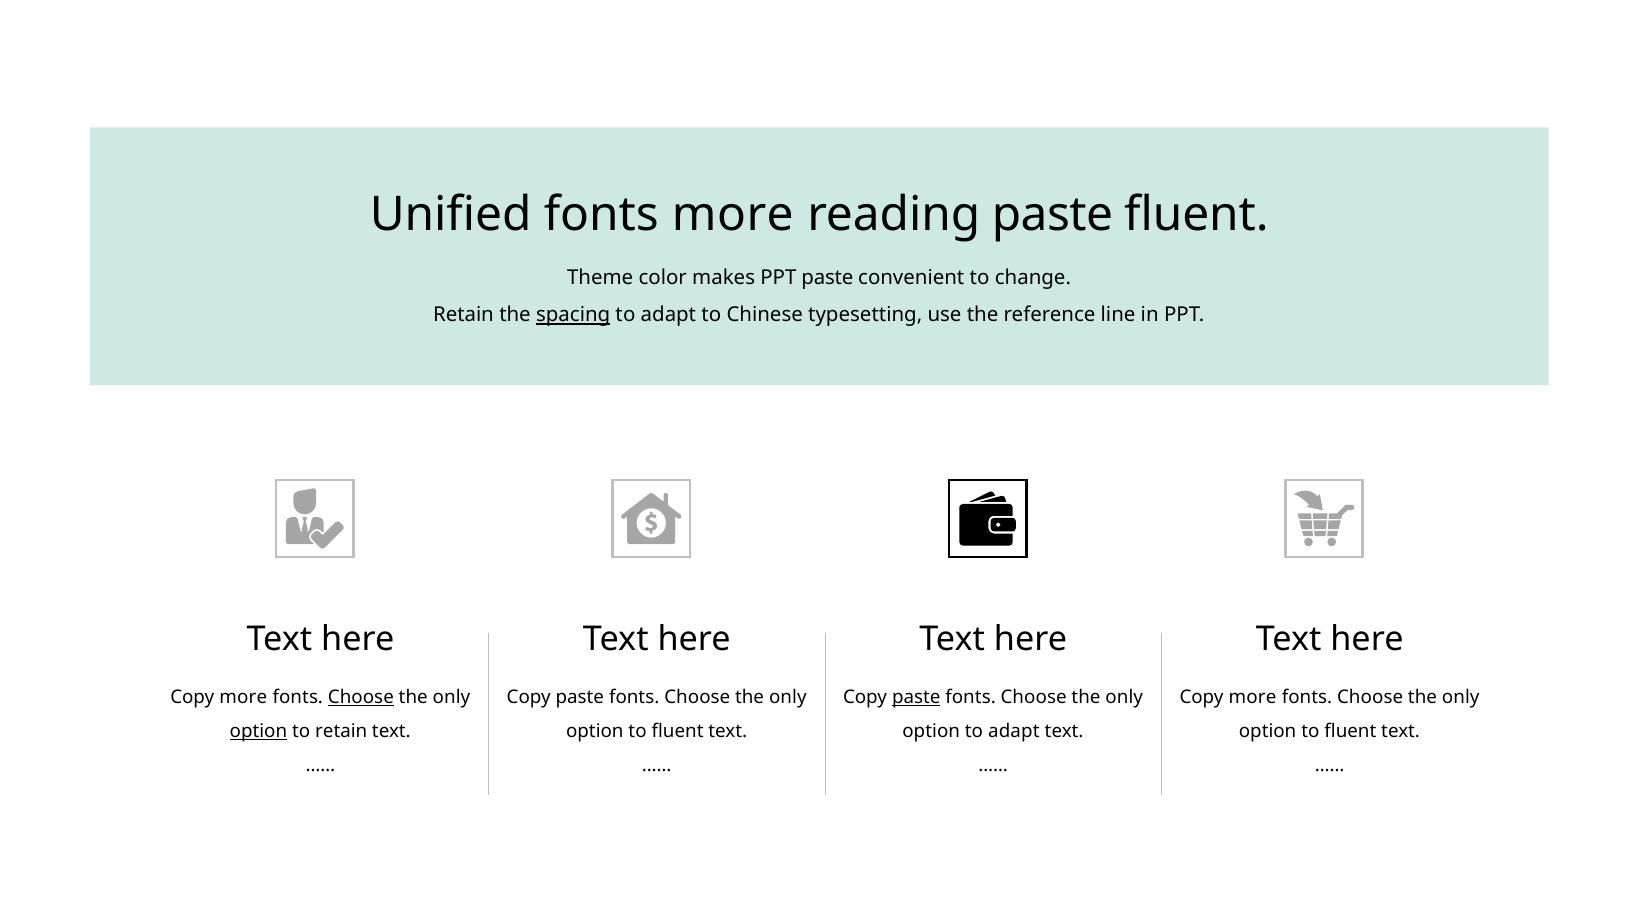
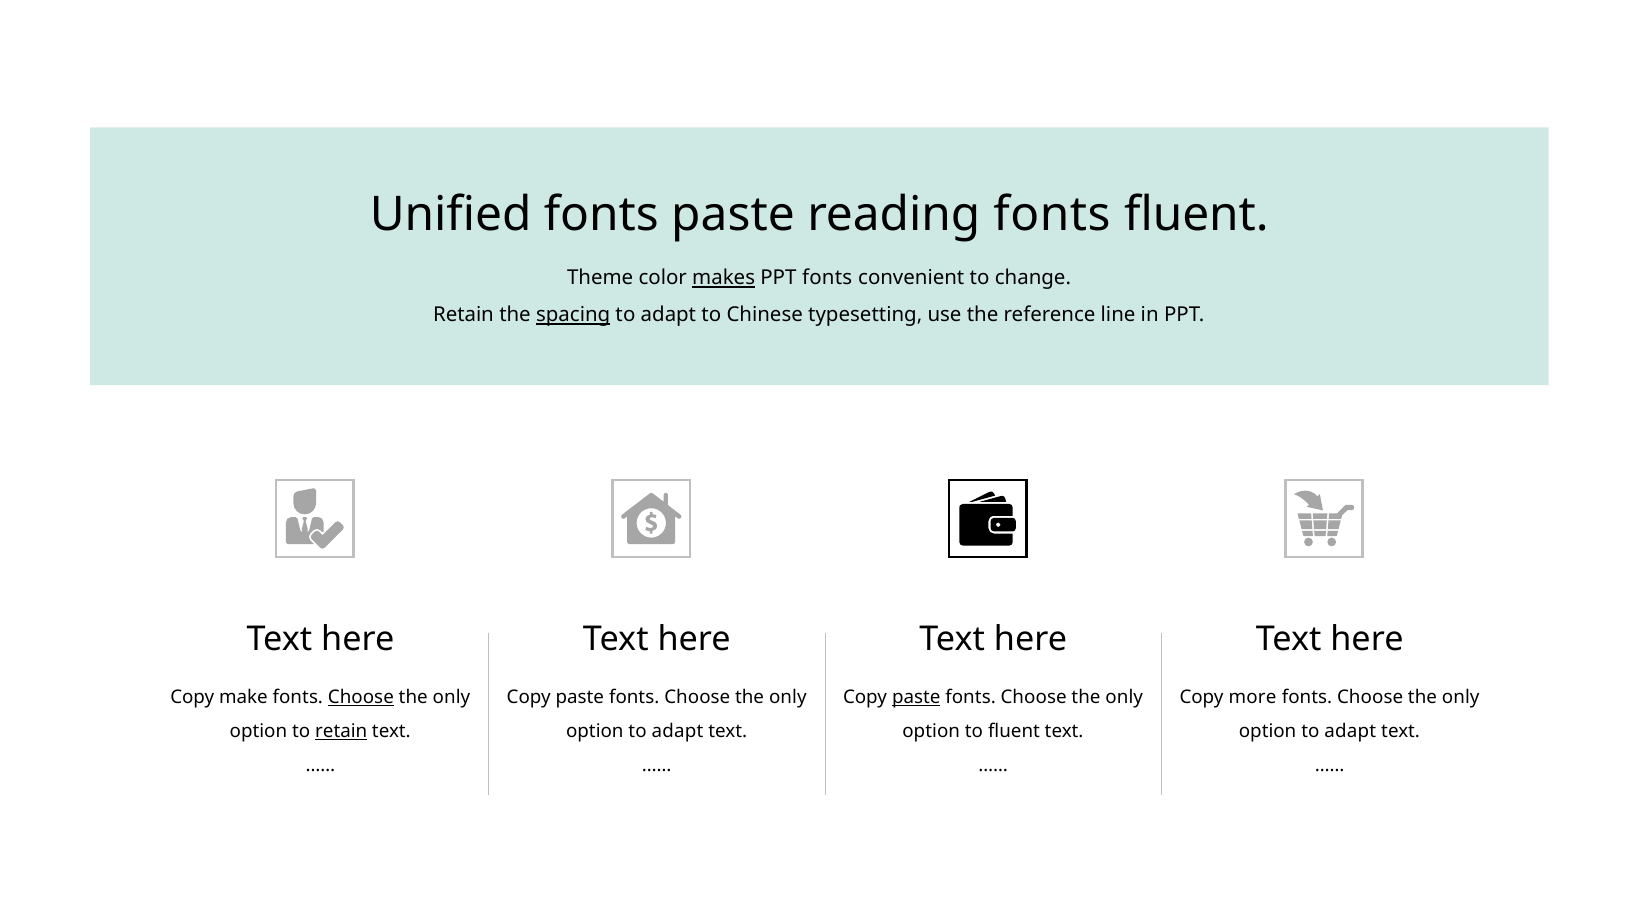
fonts more: more -> paste
reading paste: paste -> fonts
makes underline: none -> present
PPT paste: paste -> fonts
more at (243, 697): more -> make
option at (258, 731) underline: present -> none
retain at (341, 731) underline: none -> present
fluent at (678, 731): fluent -> adapt
option to adapt: adapt -> fluent
fluent at (1350, 731): fluent -> adapt
